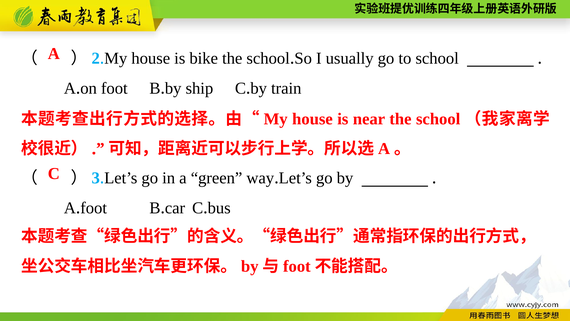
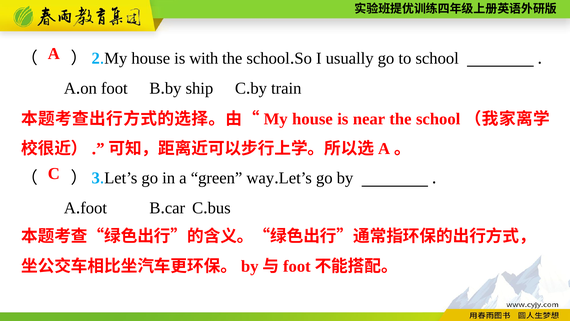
bike: bike -> with
